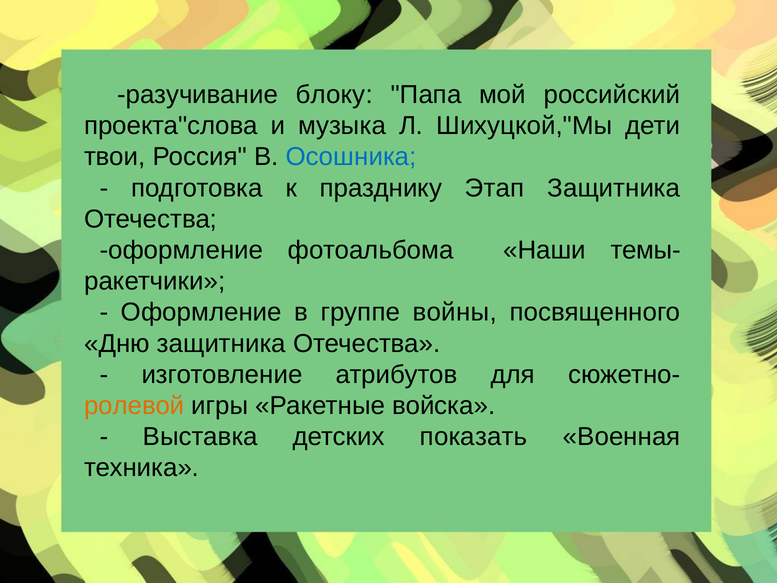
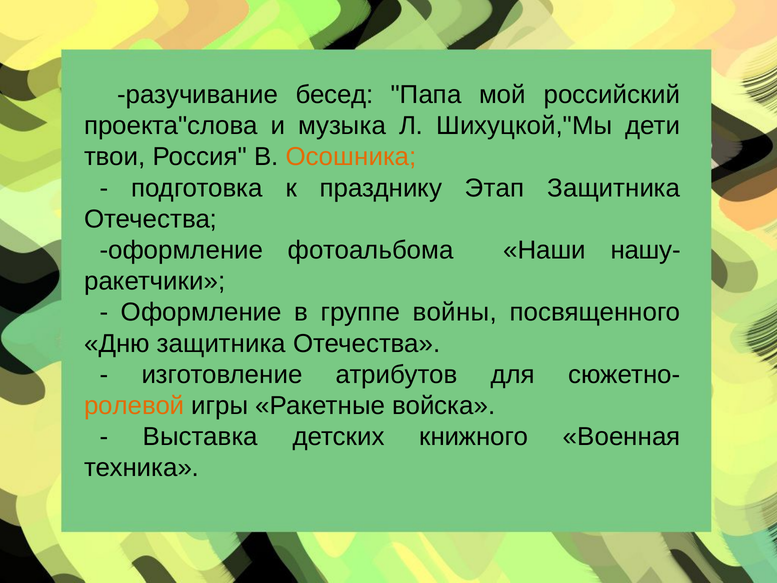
блоку: блоку -> бесед
Осошника colour: blue -> orange
темы-: темы- -> нашу-
показать: показать -> книжного
